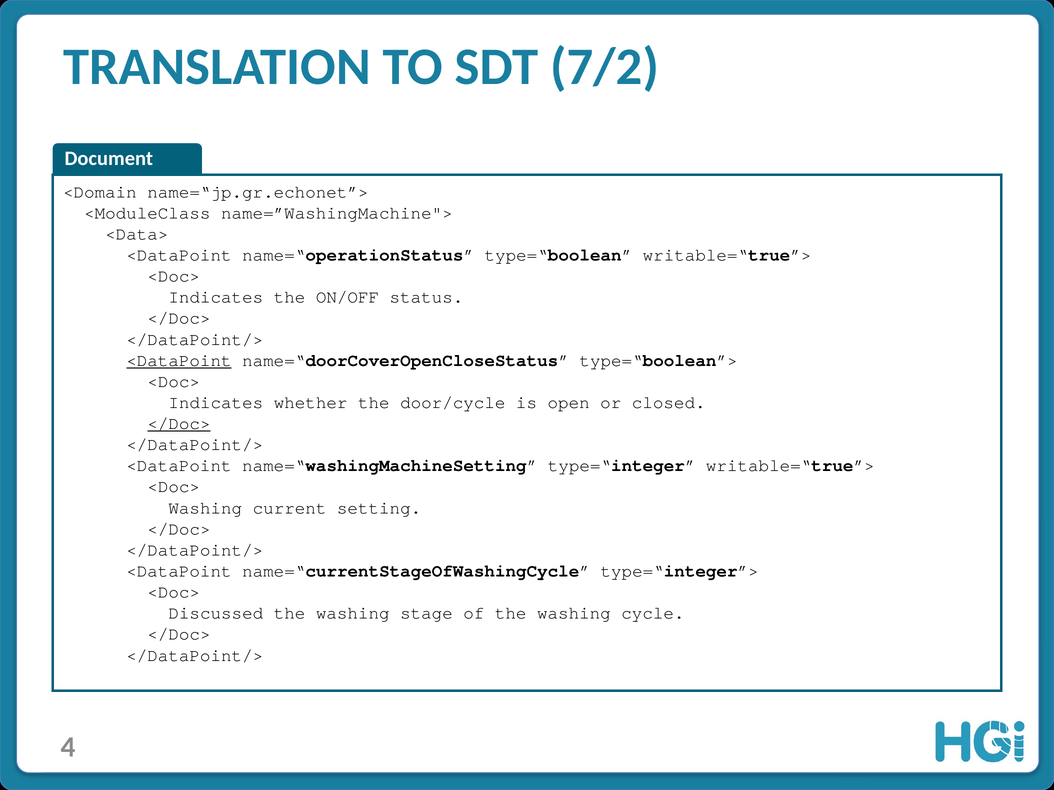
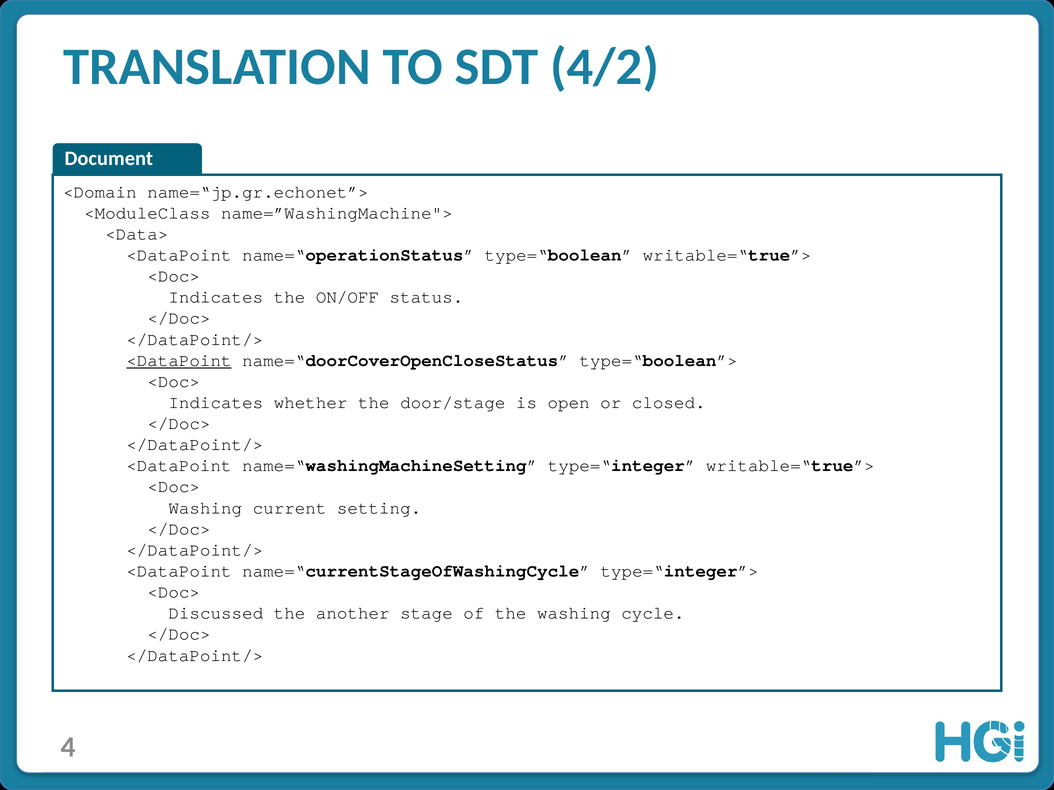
7/2: 7/2 -> 4/2
door/cycle: door/cycle -> door/stage
</Doc> at (179, 424) underline: present -> none
washing at (353, 613): washing -> another
